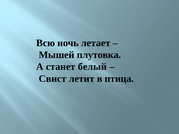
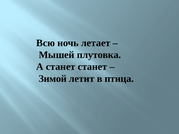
станет белый: белый -> станет
Свист: Свист -> Зимой
